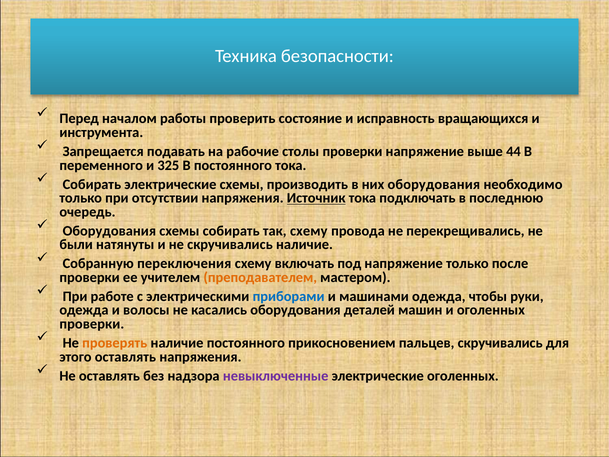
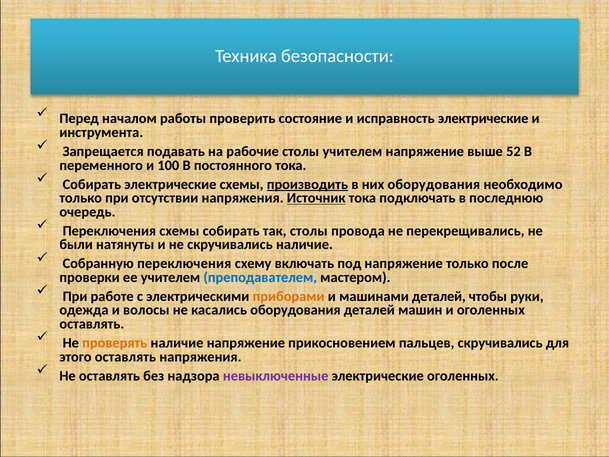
исправность вращающихся: вращающихся -> электрические
столы проверки: проверки -> учителем
44: 44 -> 52
325: 325 -> 100
производить underline: none -> present
Оборудования at (109, 231): Оборудования -> Переключения
так схему: схему -> столы
преподавателем colour: orange -> blue
приборами colour: blue -> orange
машинами одежда: одежда -> деталей
проверки at (92, 324): проверки -> оставлять
наличие постоянного: постоянного -> напряжение
